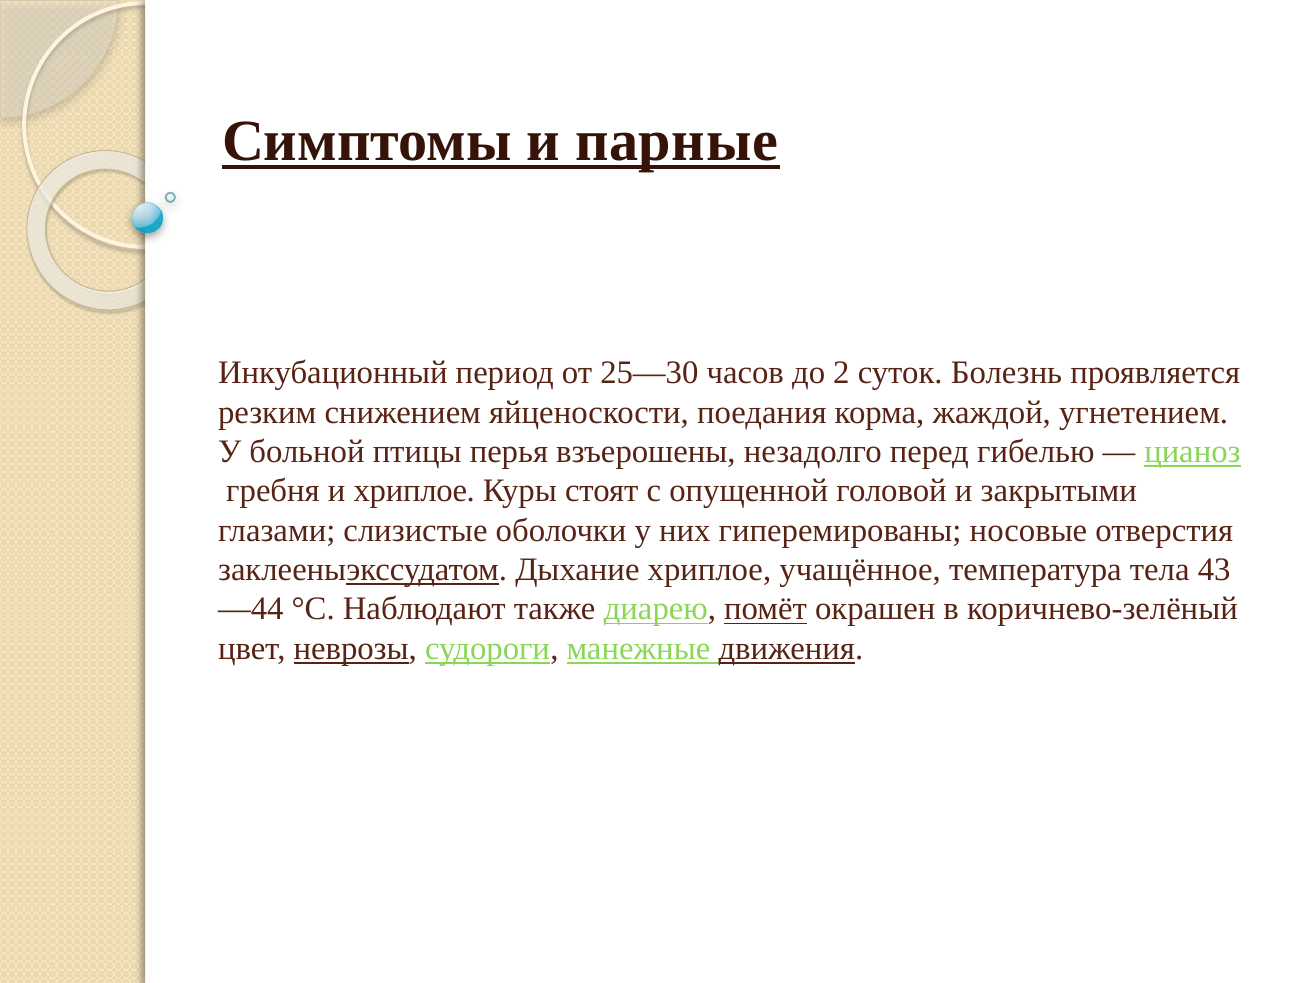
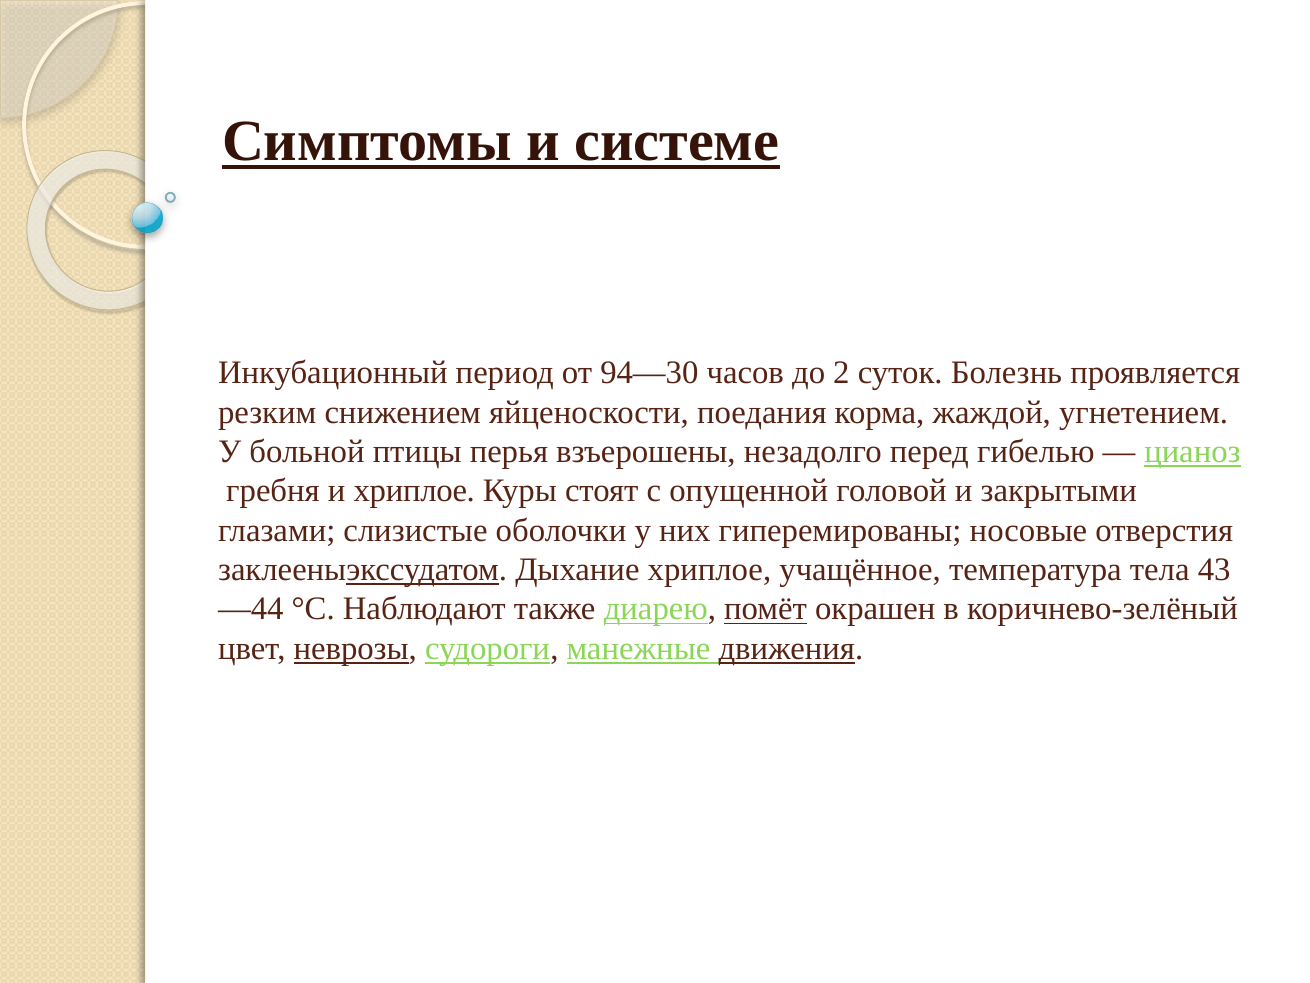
парные: парные -> системе
25—30: 25—30 -> 94—30
